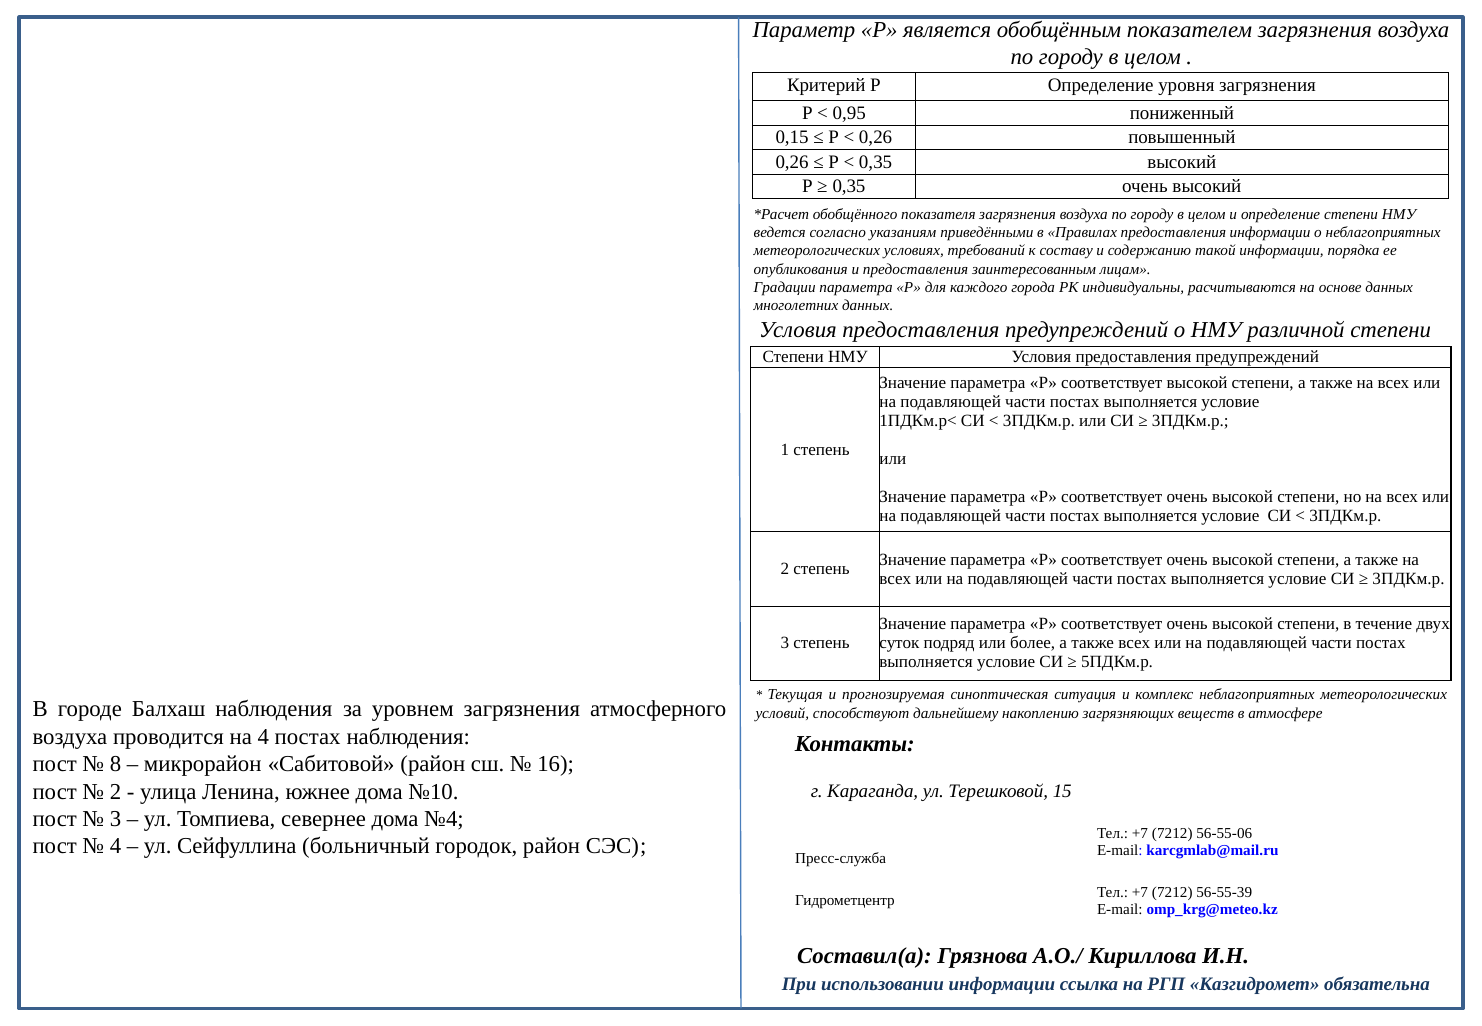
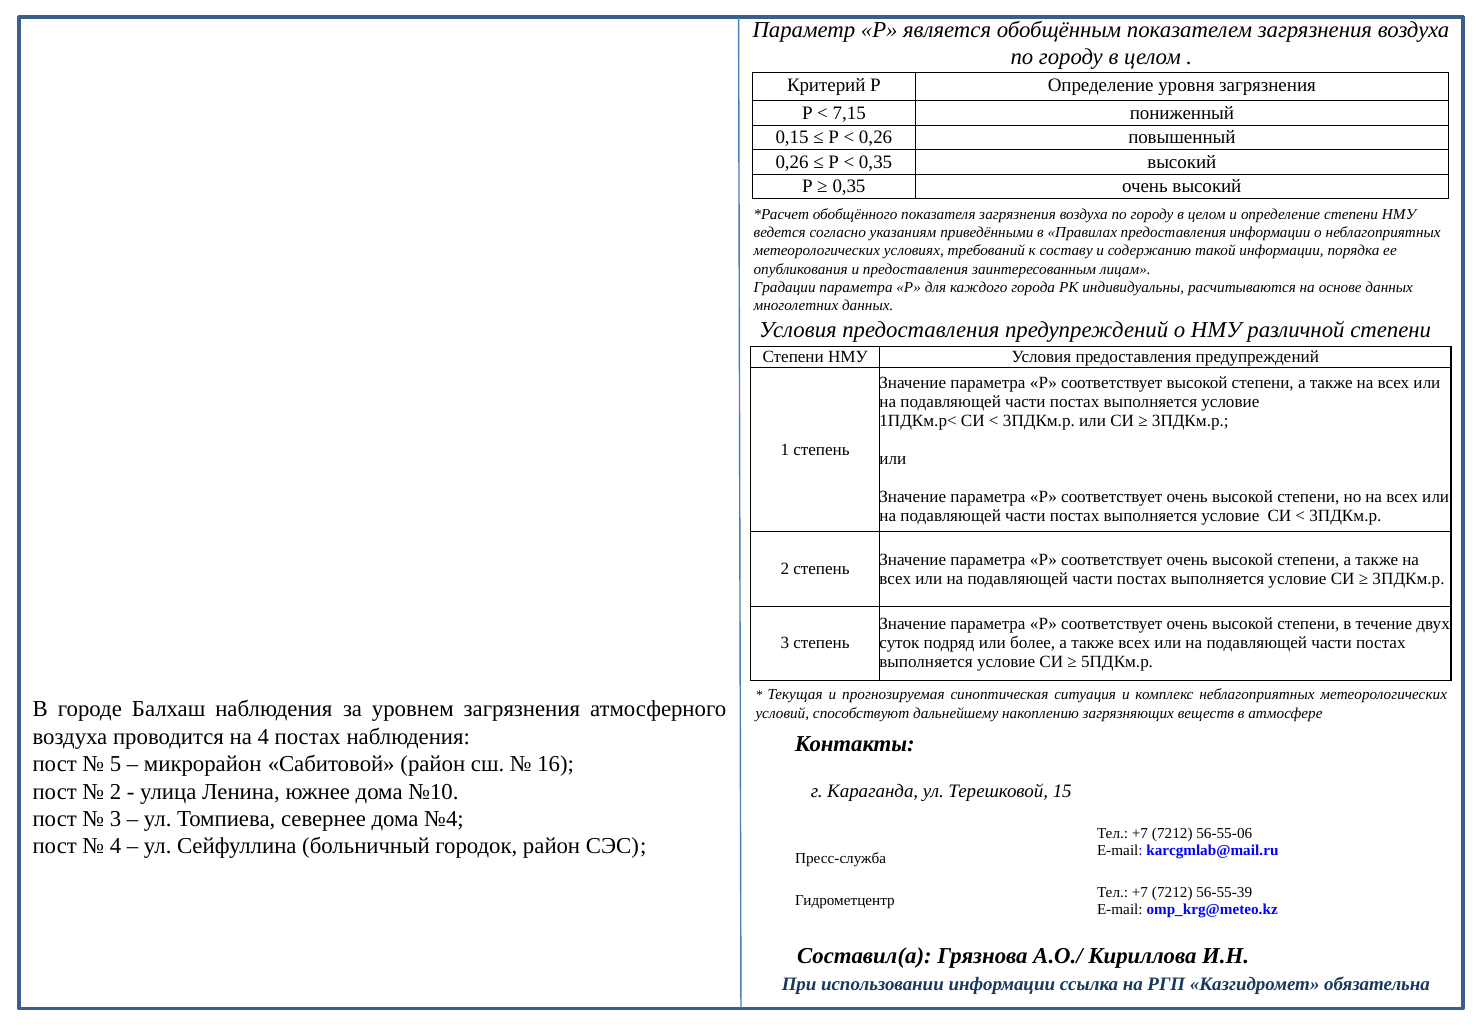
0,95: 0,95 -> 7,15
8: 8 -> 5
